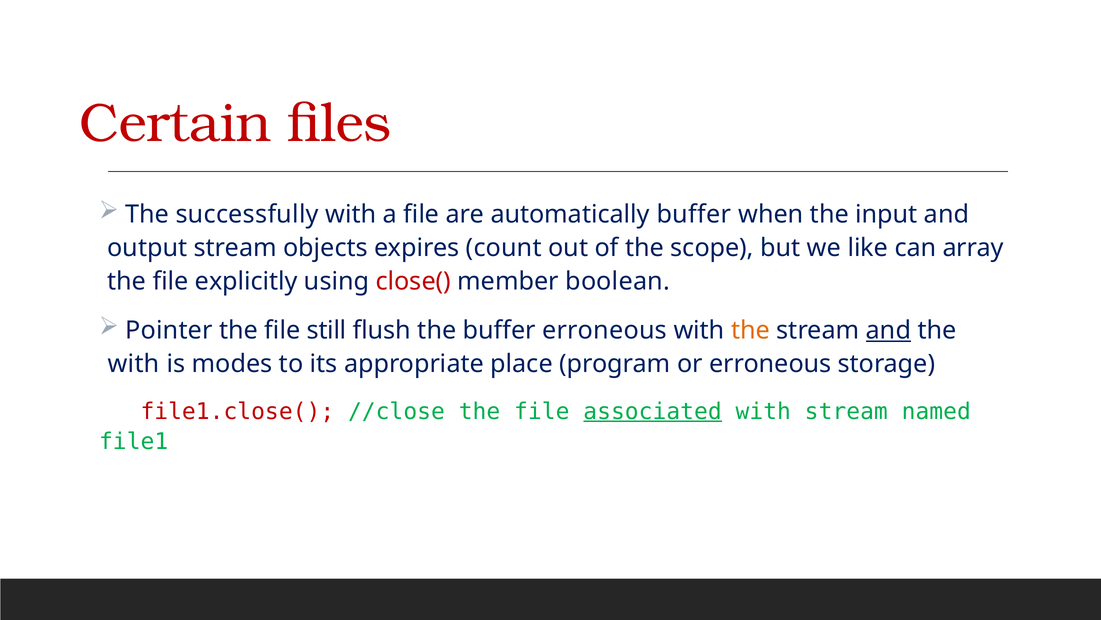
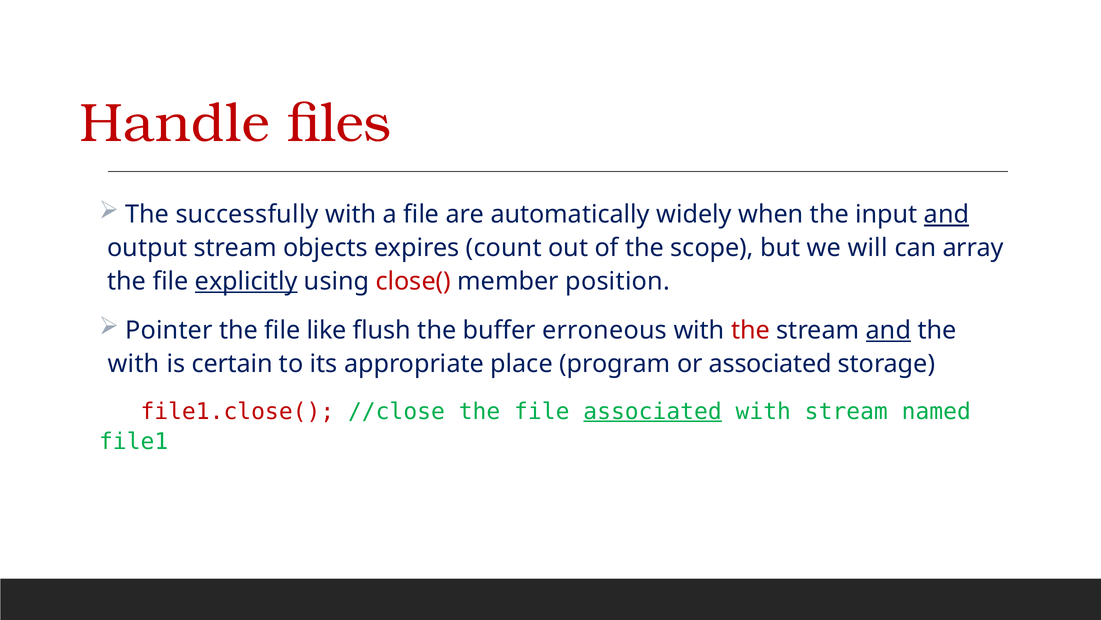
Certain: Certain -> Handle
automatically buffer: buffer -> widely
and at (947, 214) underline: none -> present
like: like -> will
explicitly underline: none -> present
boolean: boolean -> position
still: still -> like
the at (750, 330) colour: orange -> red
modes: modes -> certain
or erroneous: erroneous -> associated
